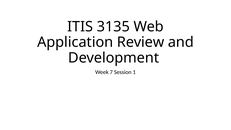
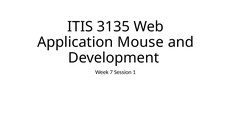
Review: Review -> Mouse
